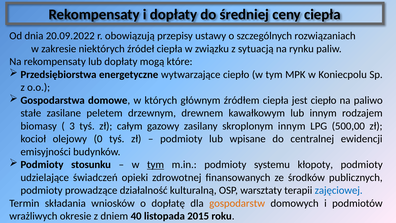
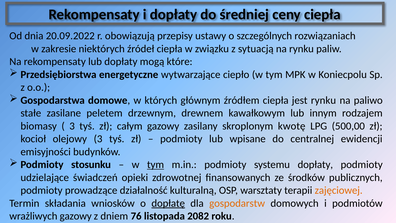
jest ciepło: ciepło -> rynku
skroplonym innym: innym -> kwotę
olejowy 0: 0 -> 3
systemu kłopoty: kłopoty -> dopłaty
zajęciowej colour: blue -> orange
dopłatę underline: none -> present
wrażliwych okresie: okresie -> gazowy
40: 40 -> 76
2015: 2015 -> 2082
